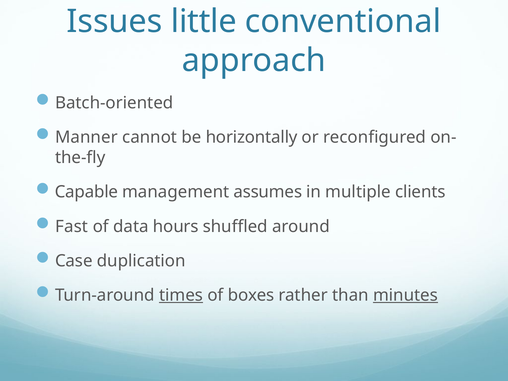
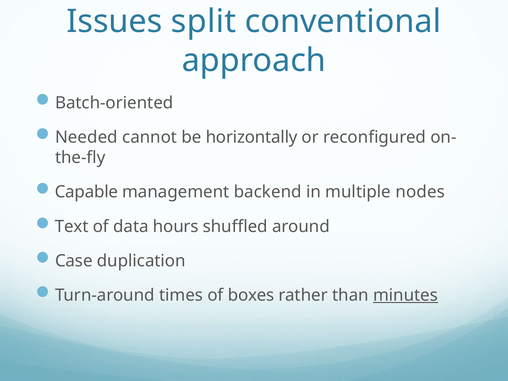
little: little -> split
Manner: Manner -> Needed
assumes: assumes -> backend
clients: clients -> nodes
Fast: Fast -> Text
times underline: present -> none
